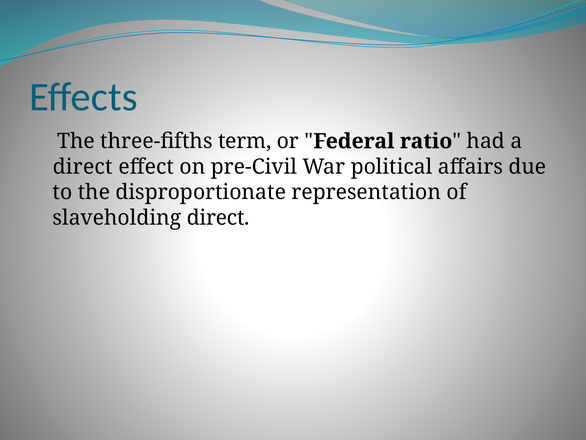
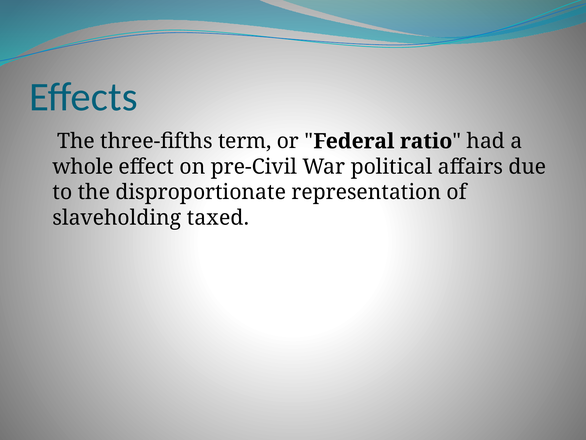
direct at (83, 167): direct -> whole
slaveholding direct: direct -> taxed
